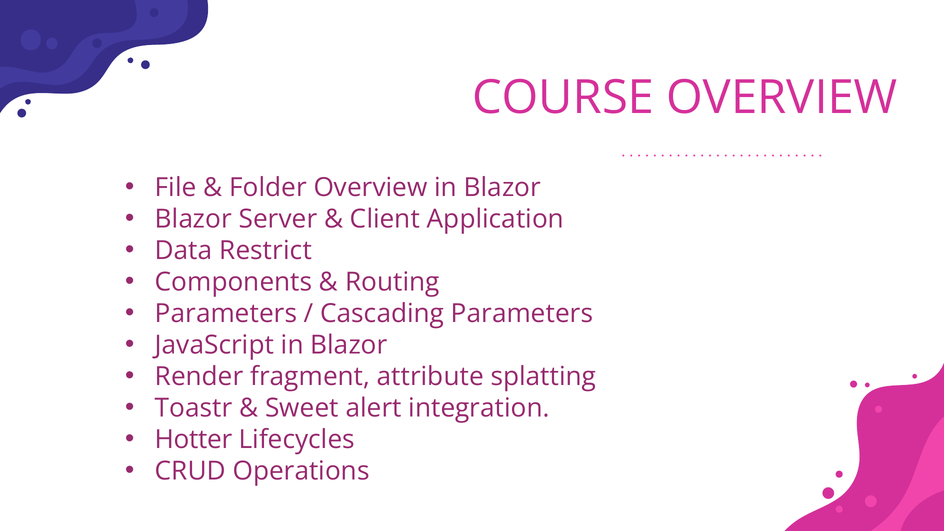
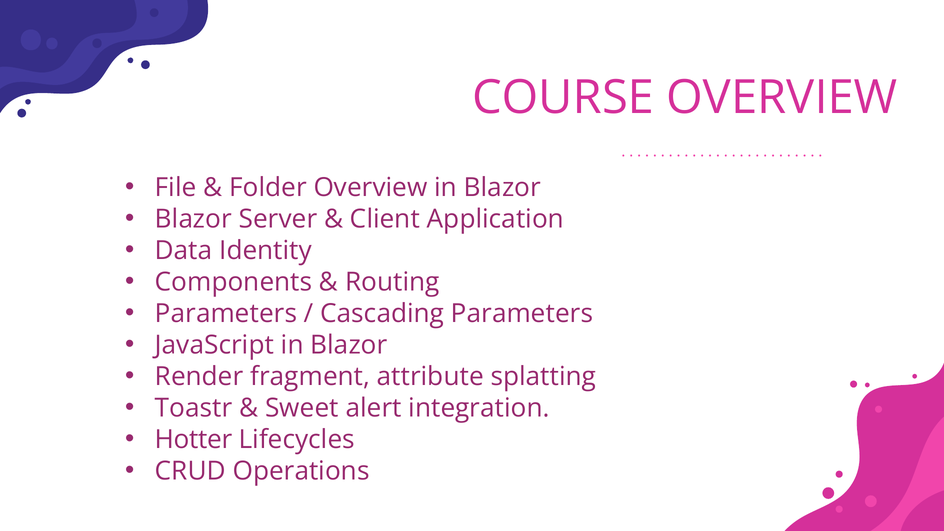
Restrict: Restrict -> Identity
